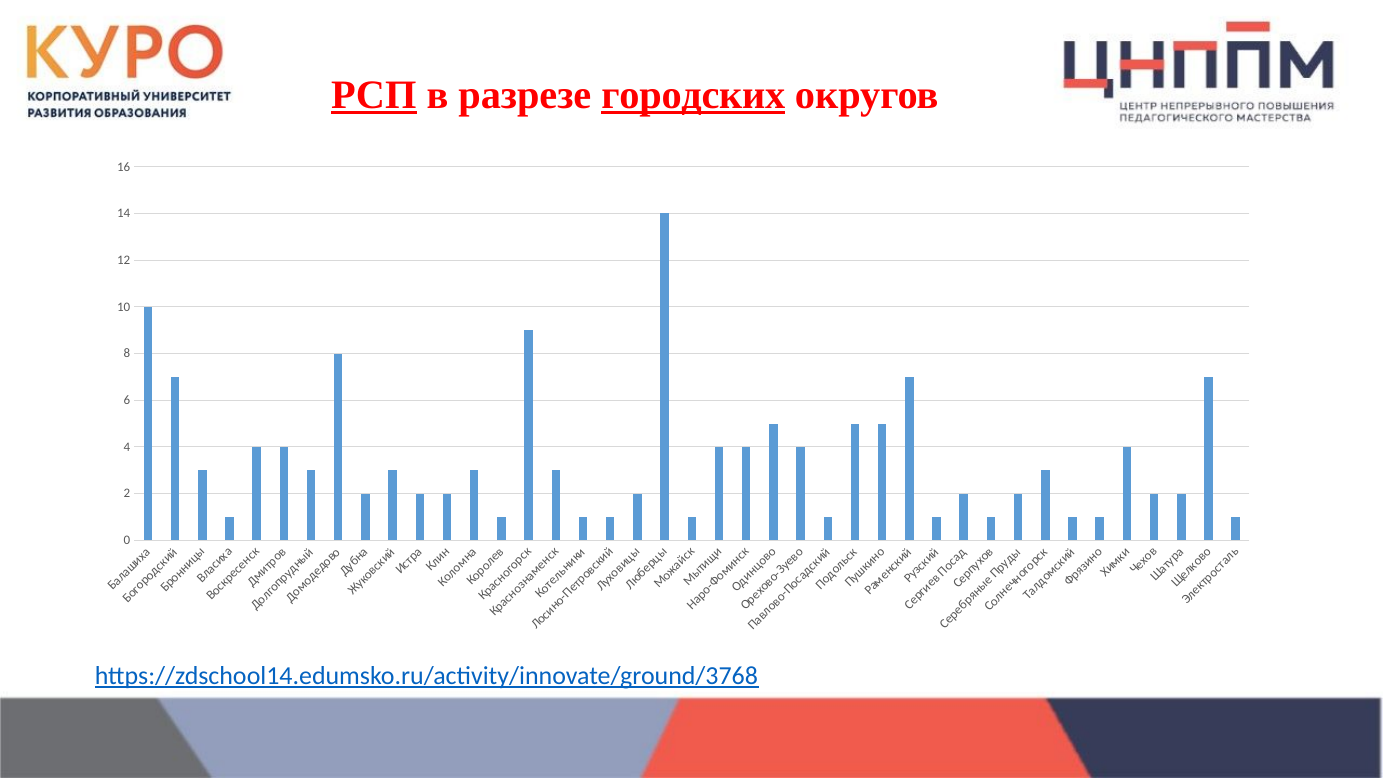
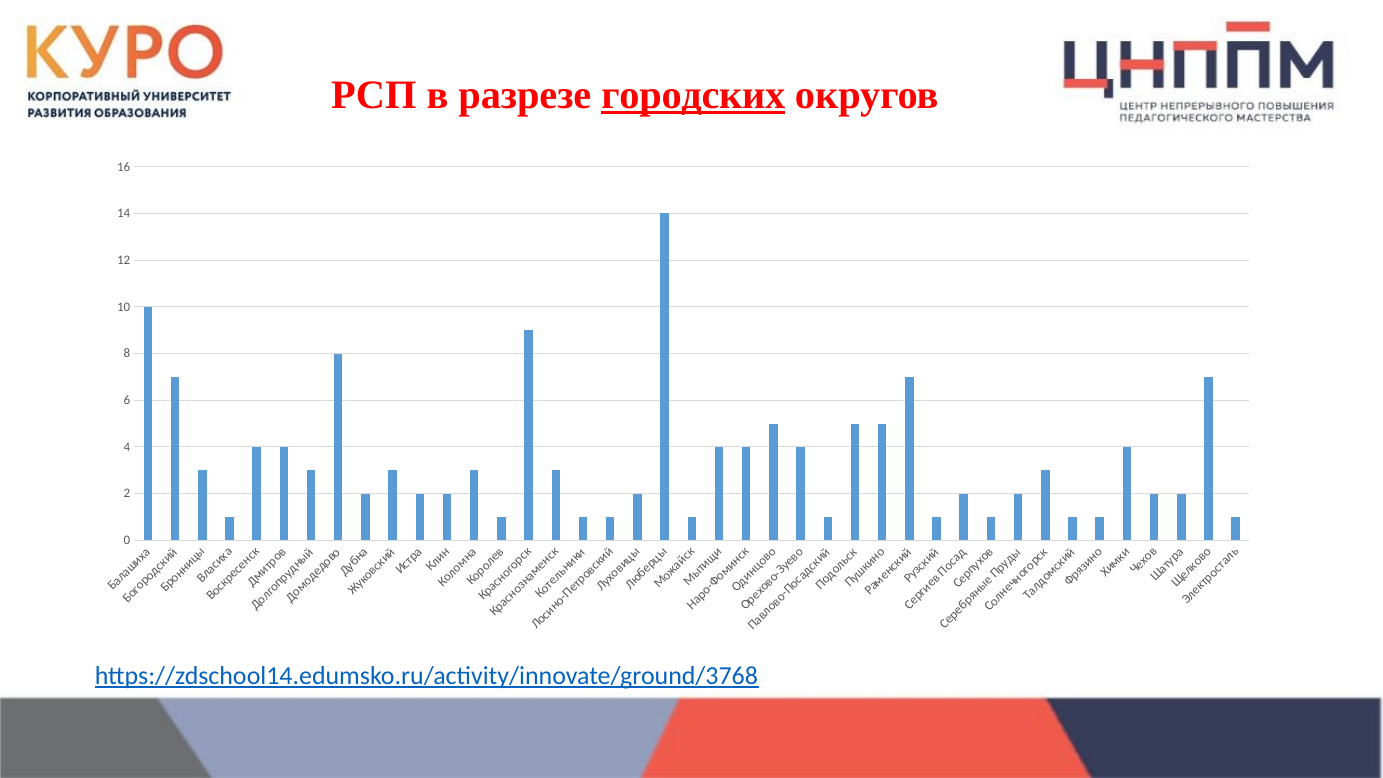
РСП underline: present -> none
